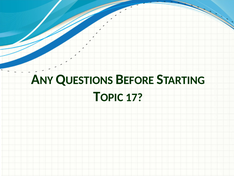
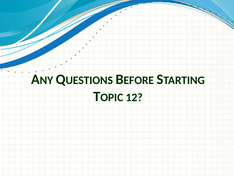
17: 17 -> 12
